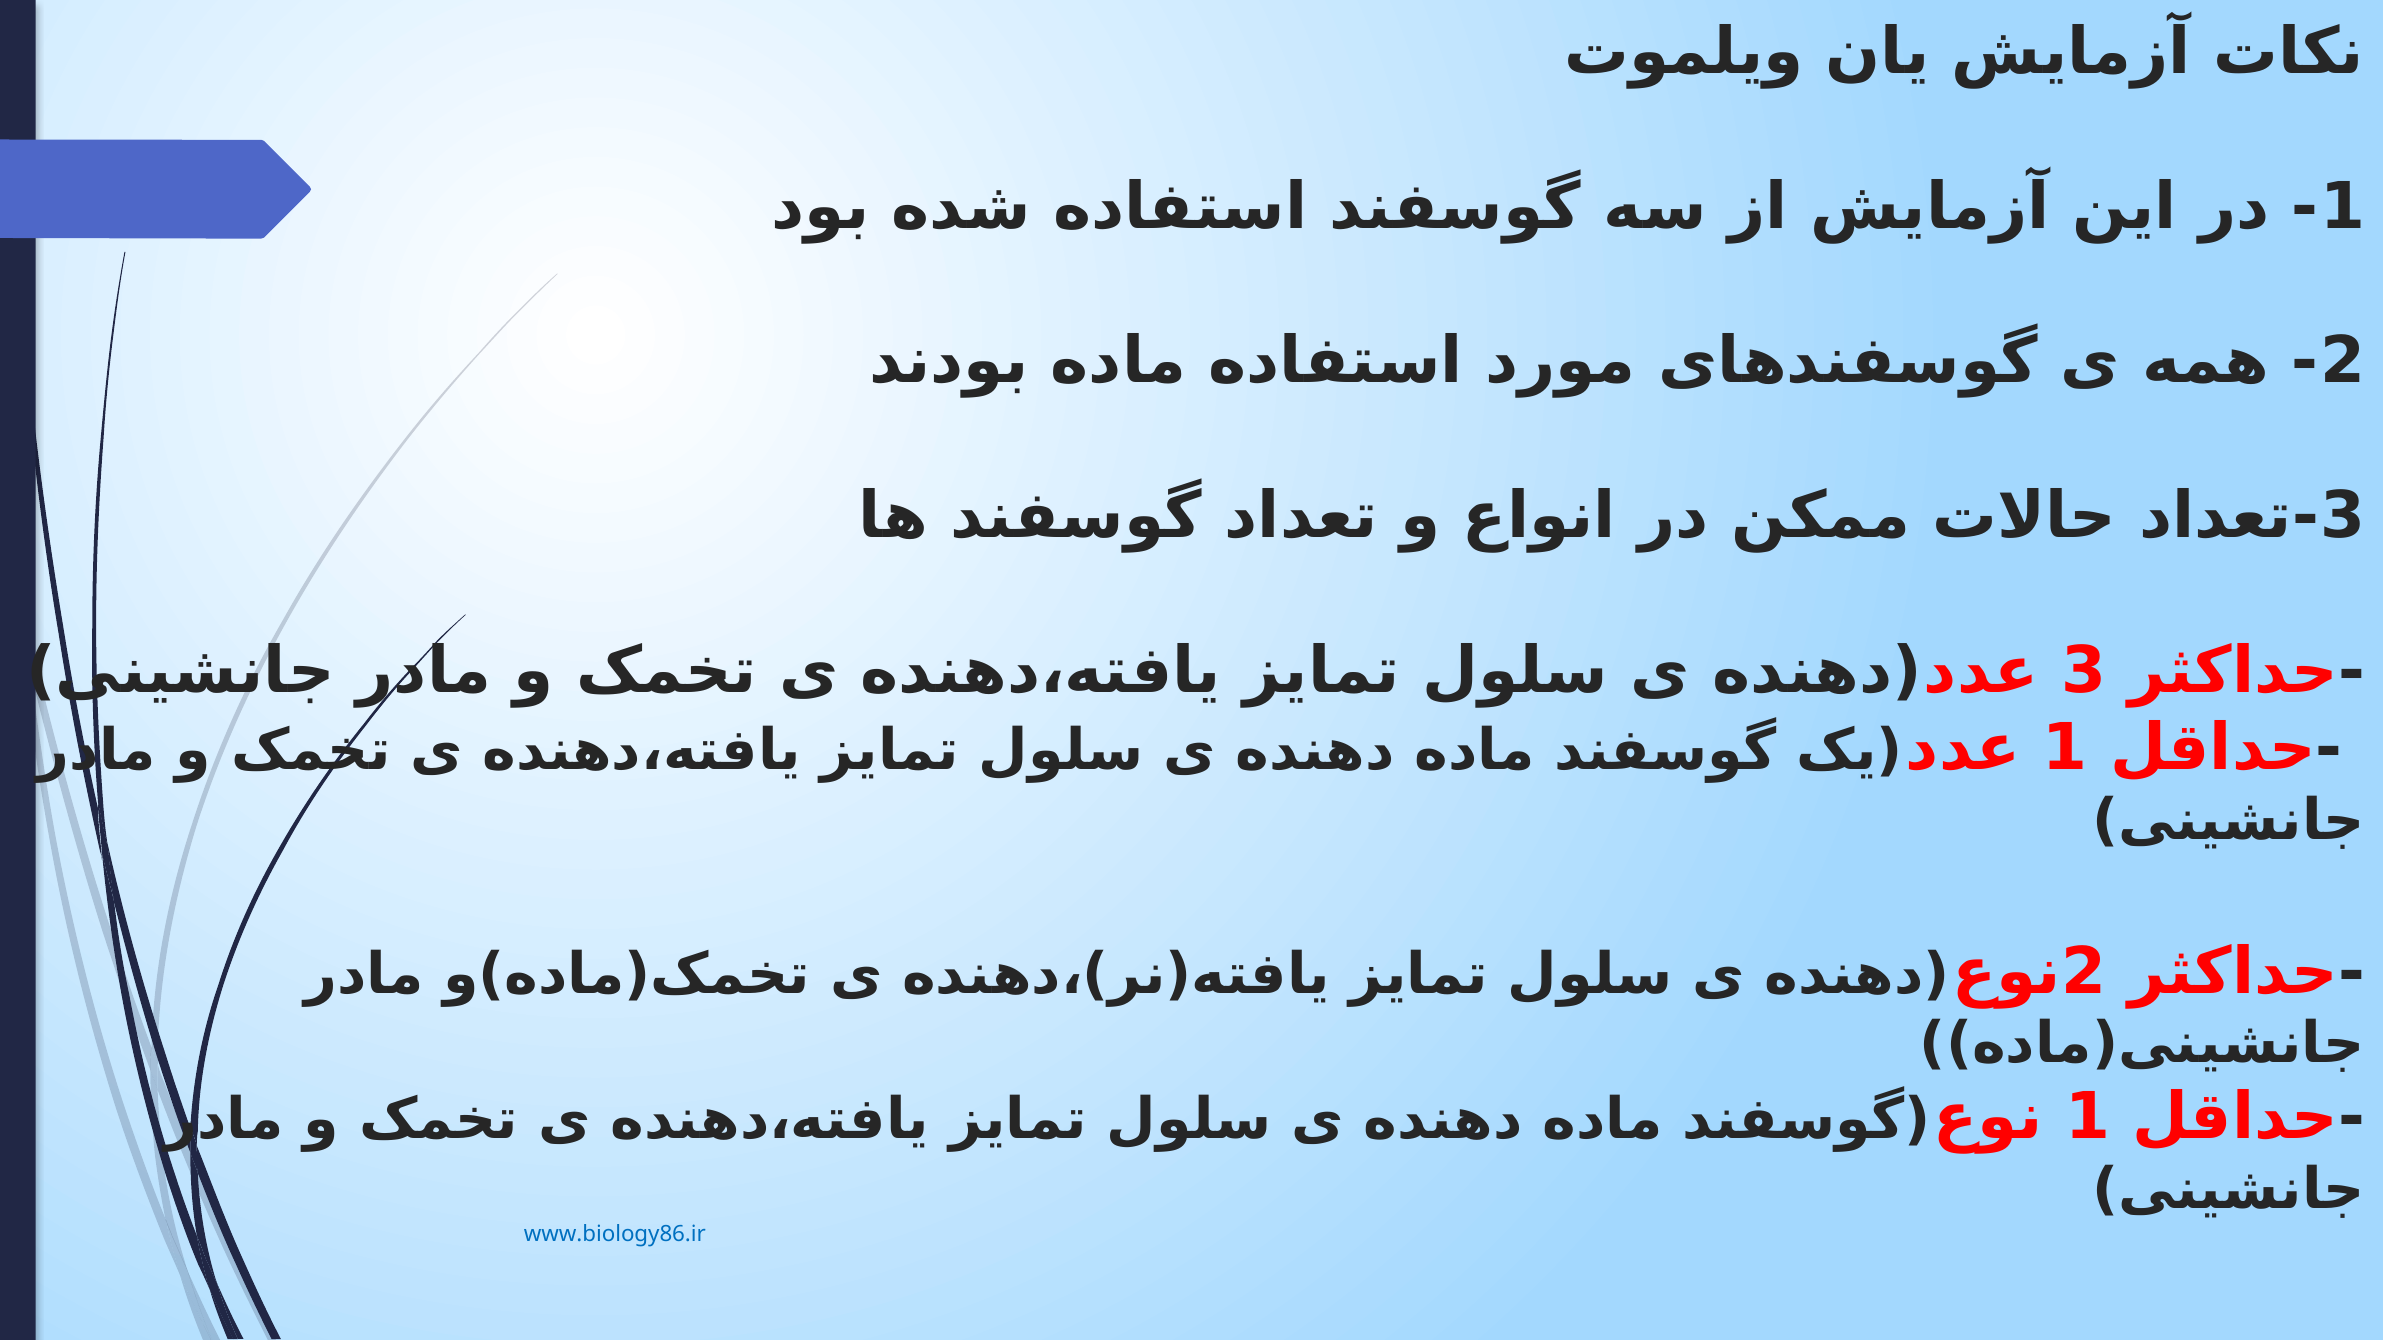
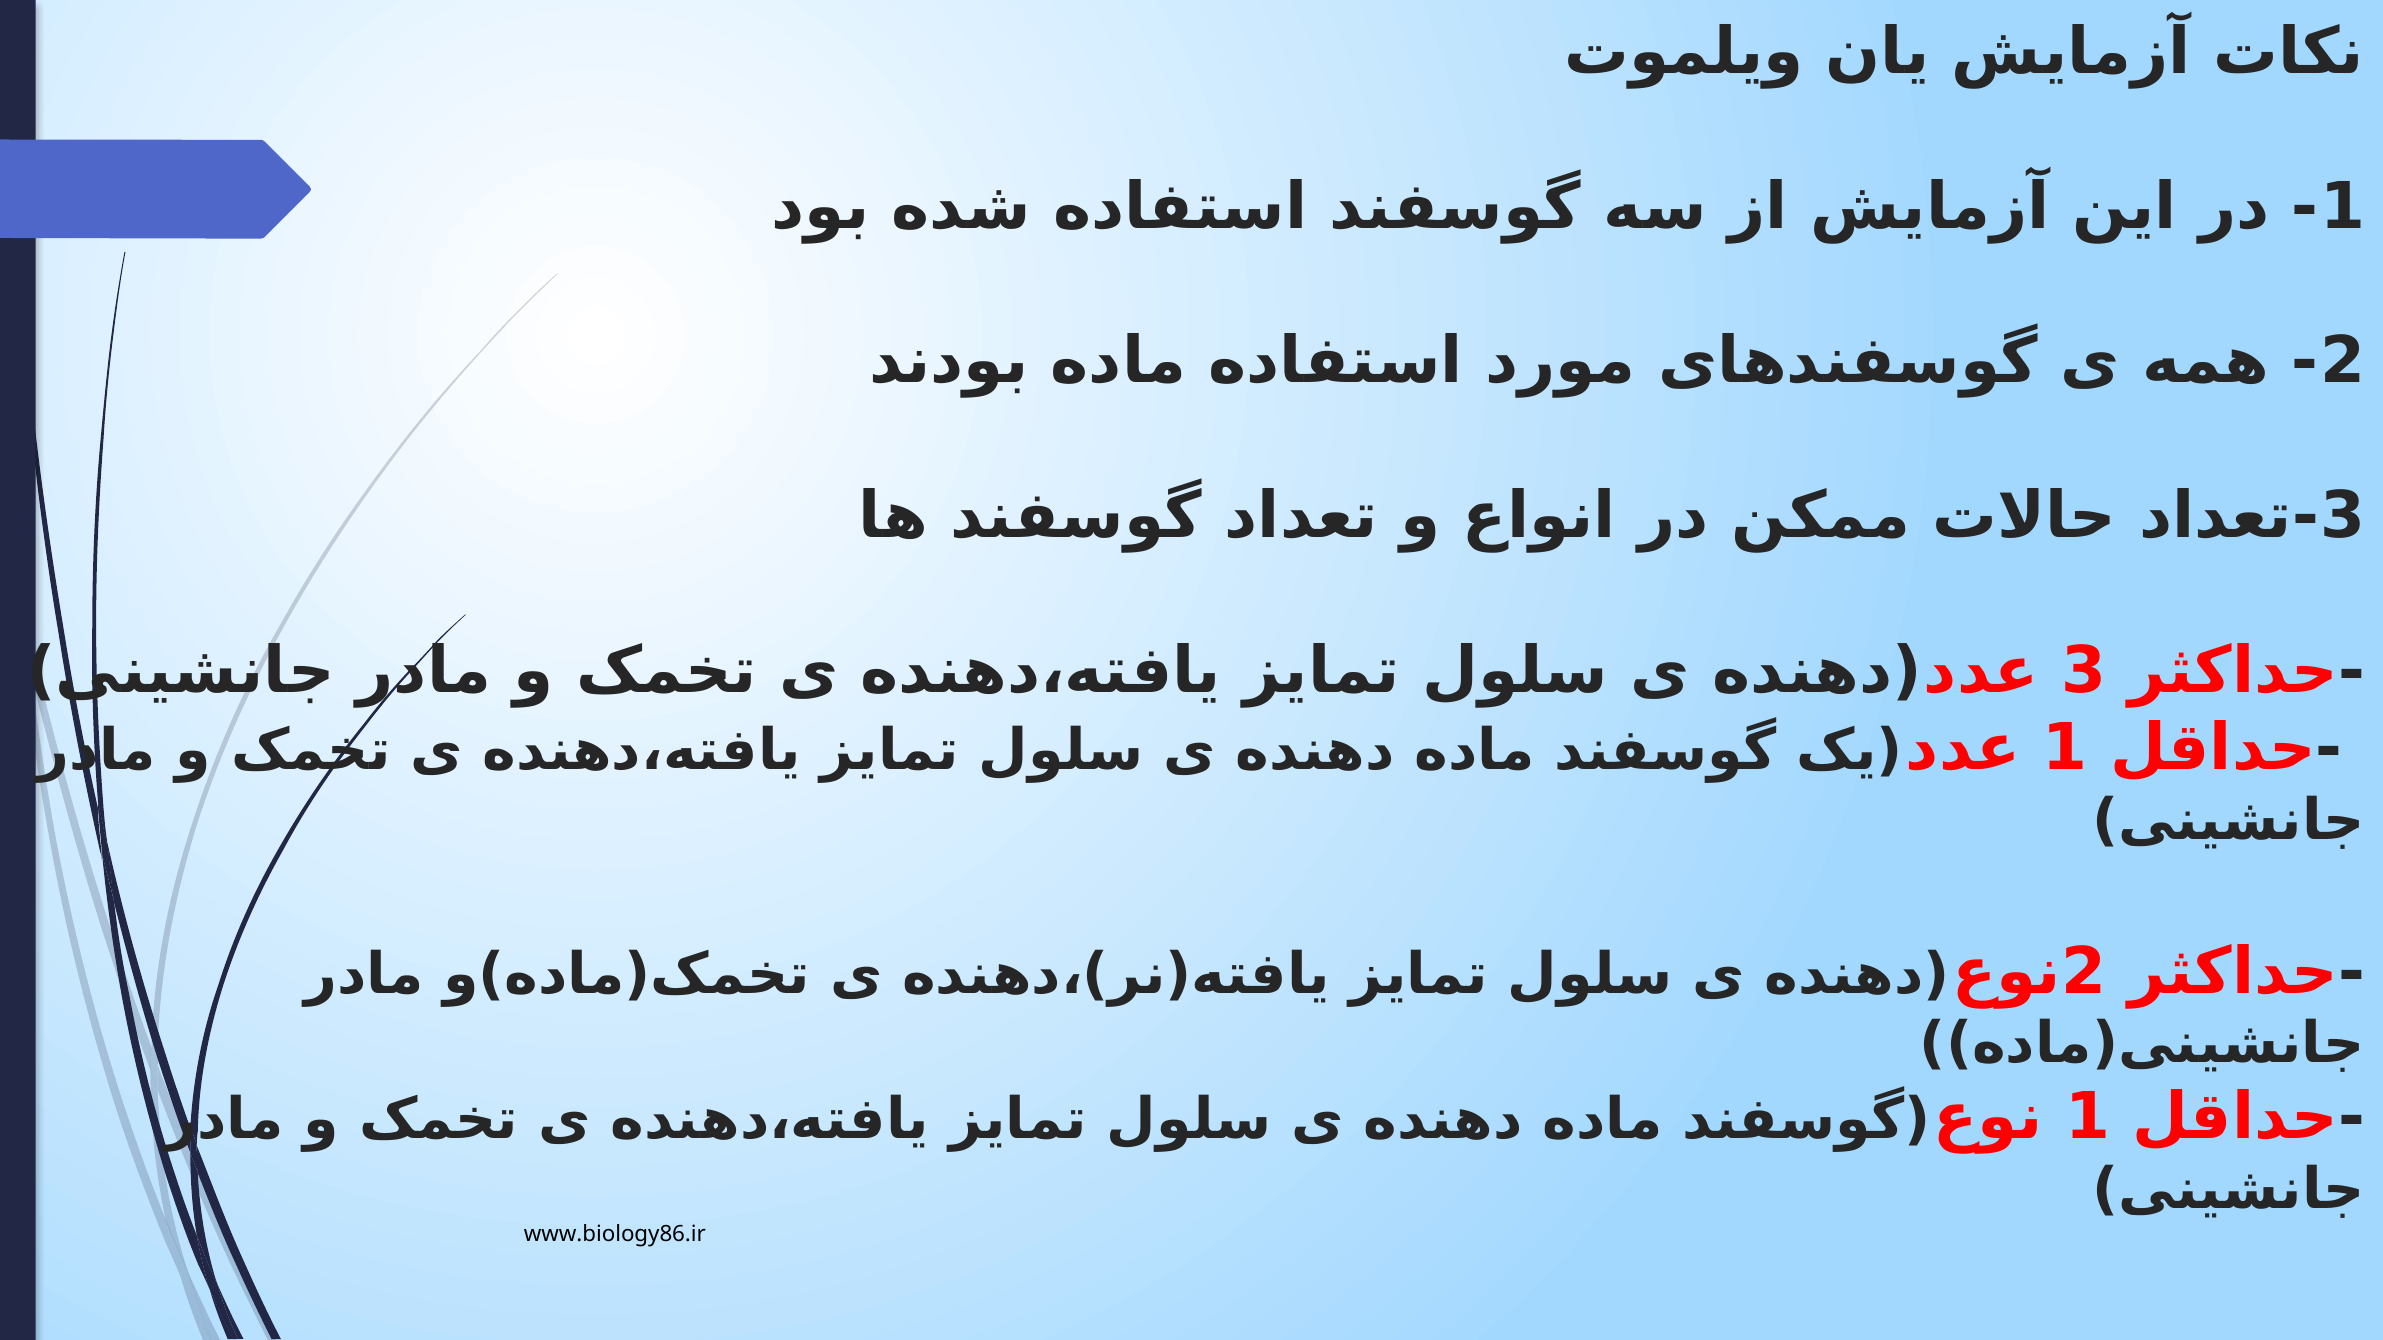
www.biology86.ir colour: blue -> black
